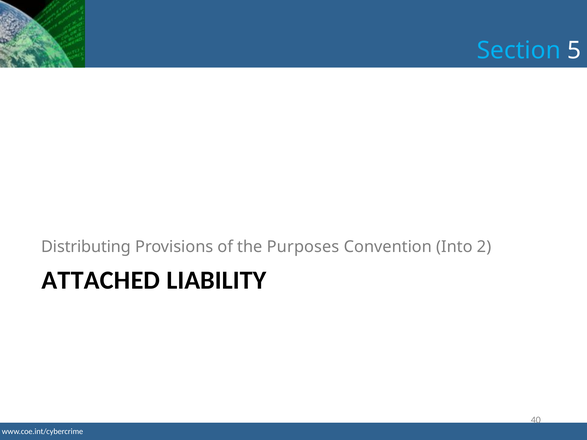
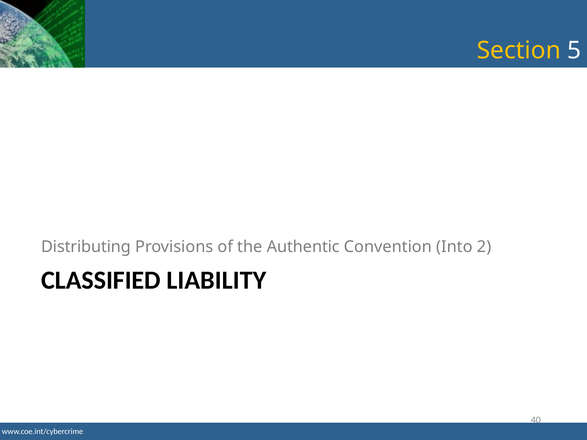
Section colour: light blue -> yellow
Purposes: Purposes -> Authentic
ATTACHED: ATTACHED -> CLASSIFIED
